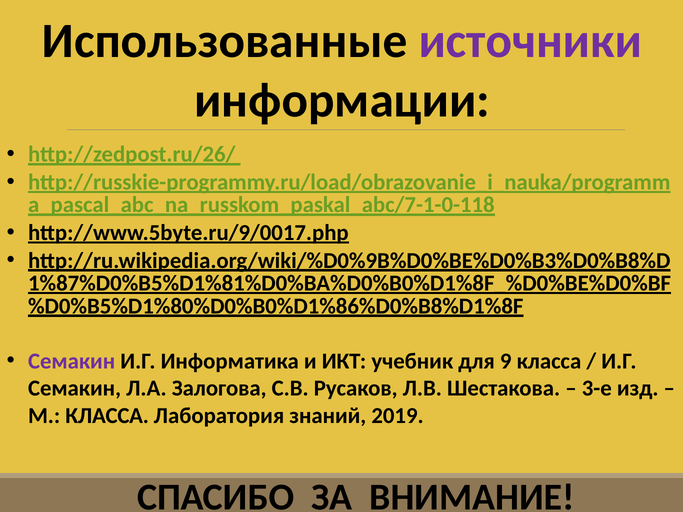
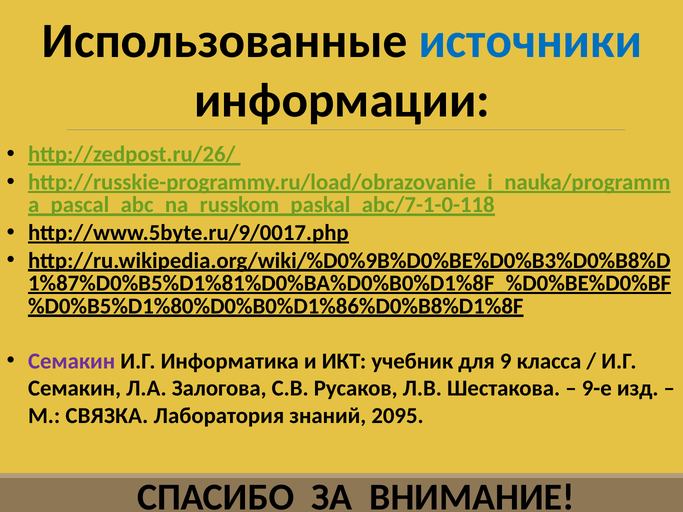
источники colour: purple -> blue
3-е: 3-е -> 9-е
М КЛАССА: КЛАССА -> СВЯЗКА
2019: 2019 -> 2095
